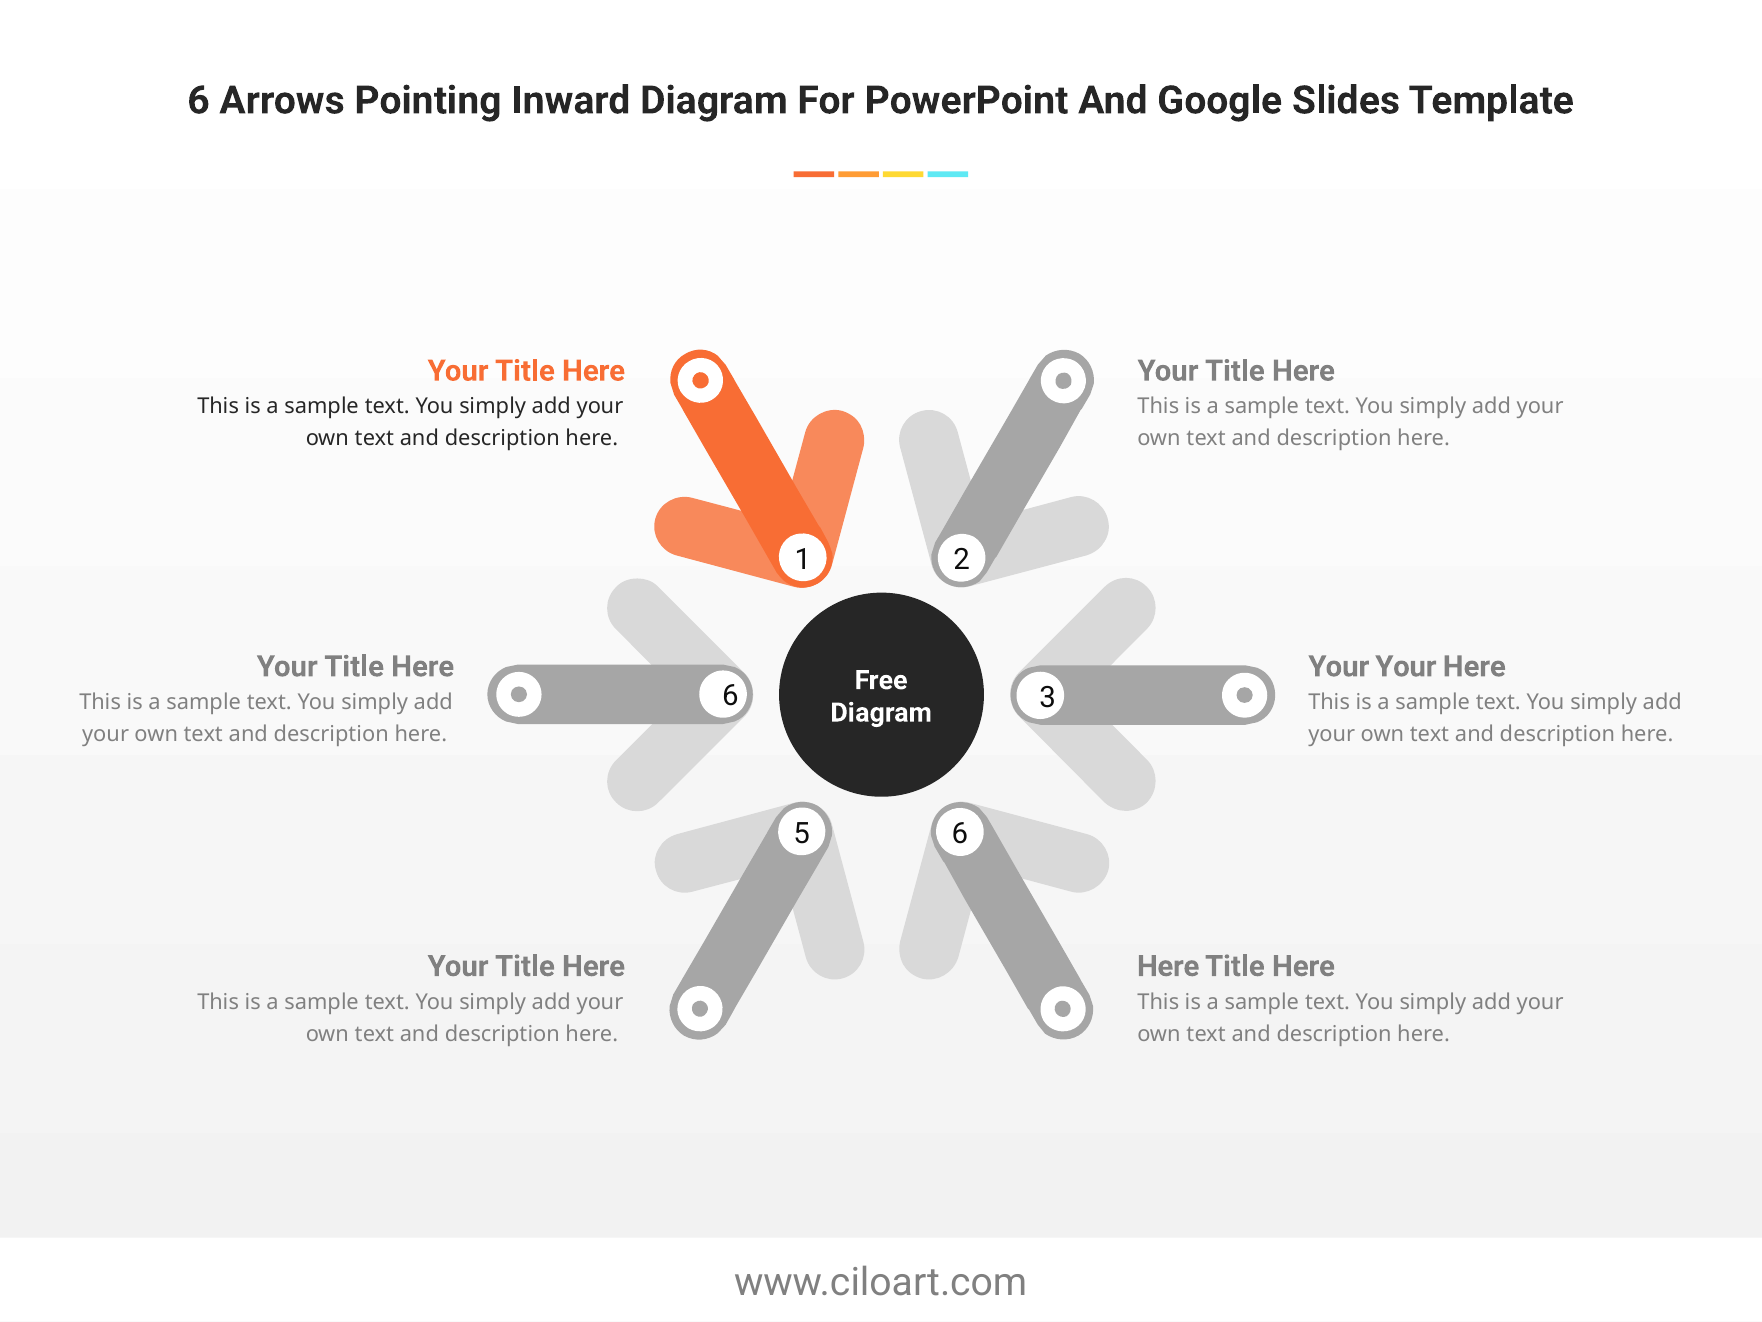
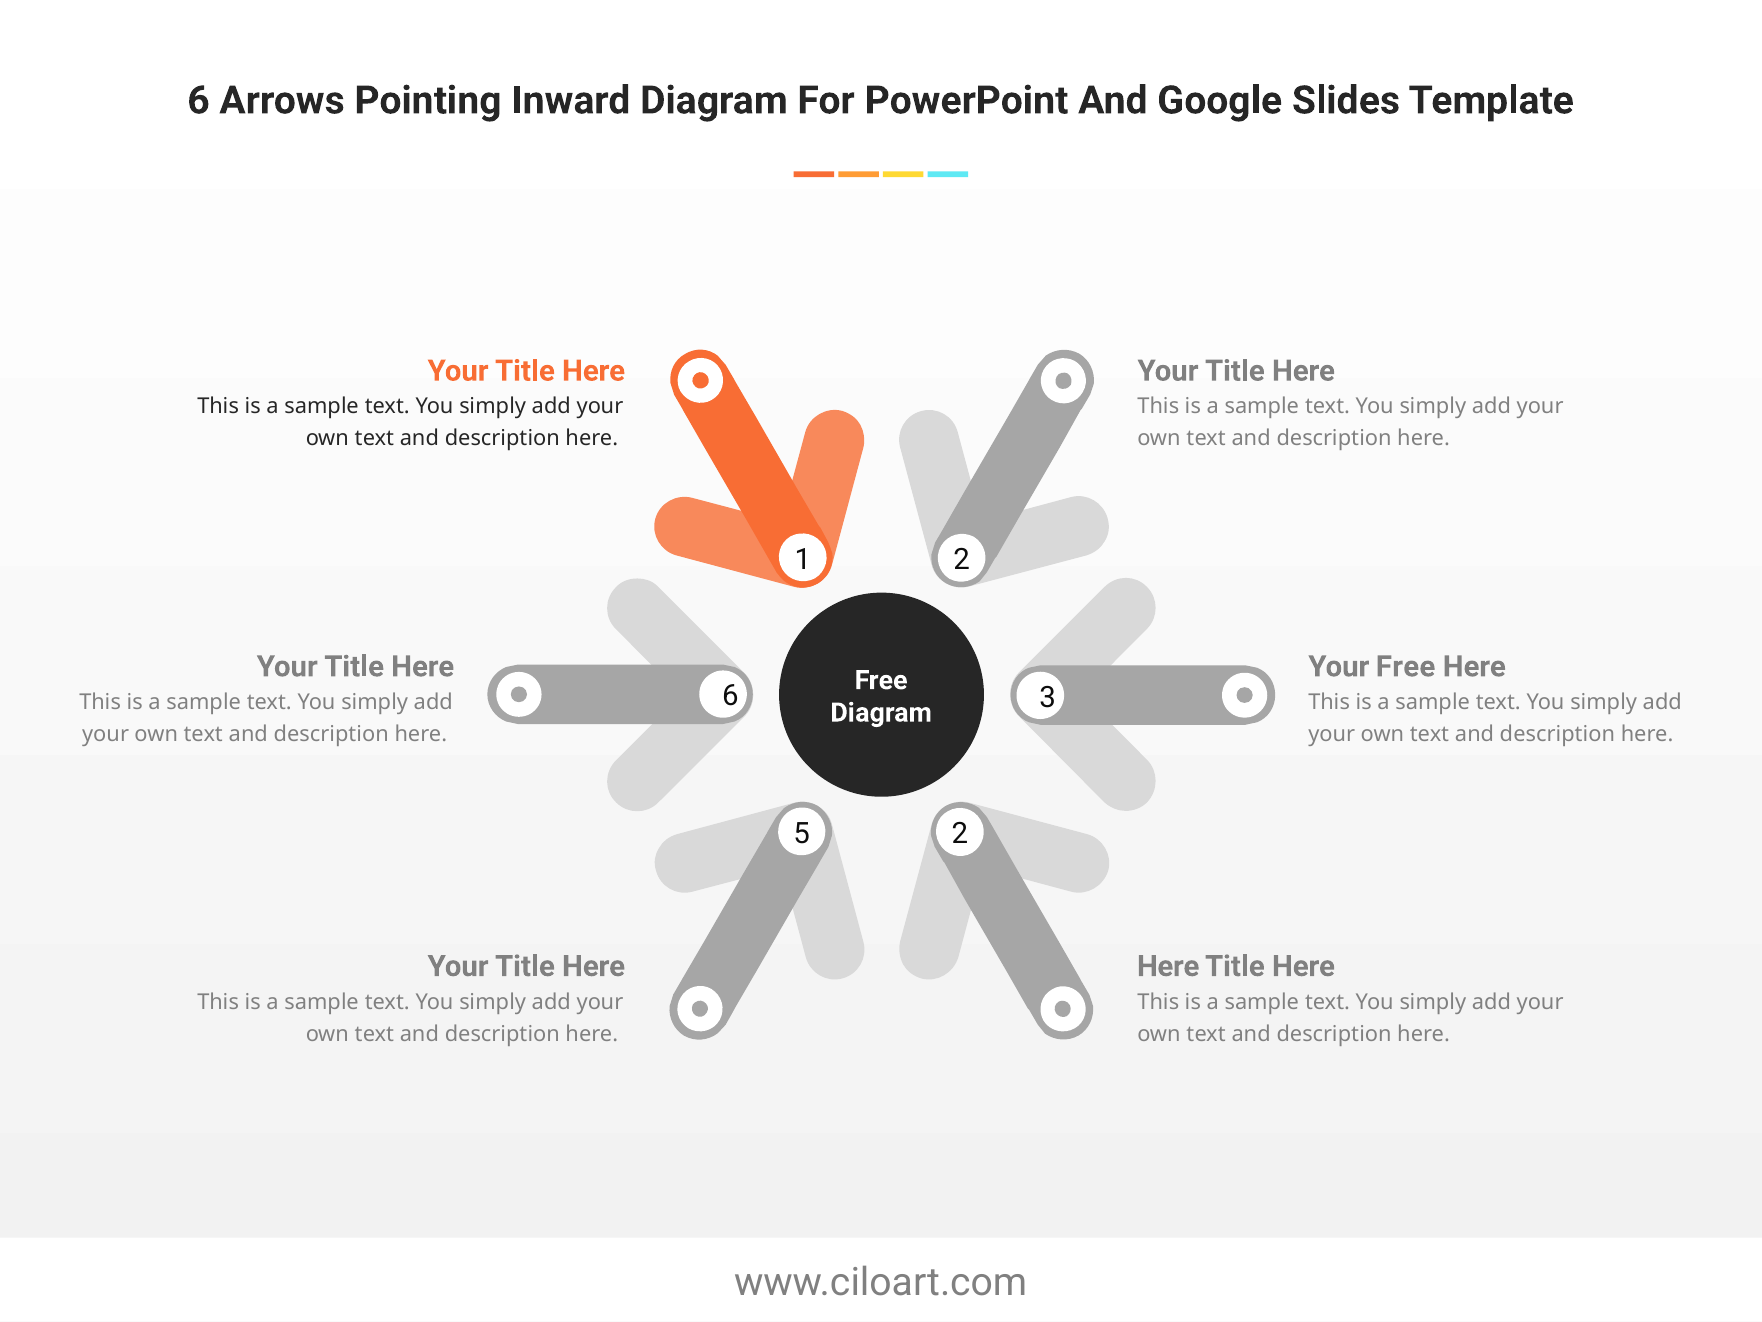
Your Your: Your -> Free
5 6: 6 -> 2
